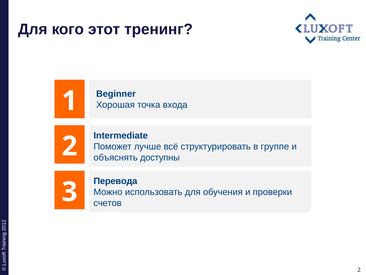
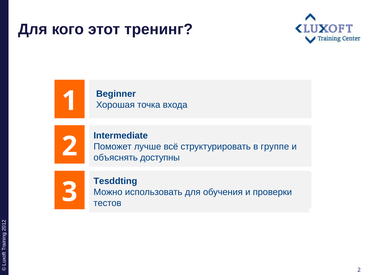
Перевода: Перевода -> Tesddting
счетов: счетов -> тестов
